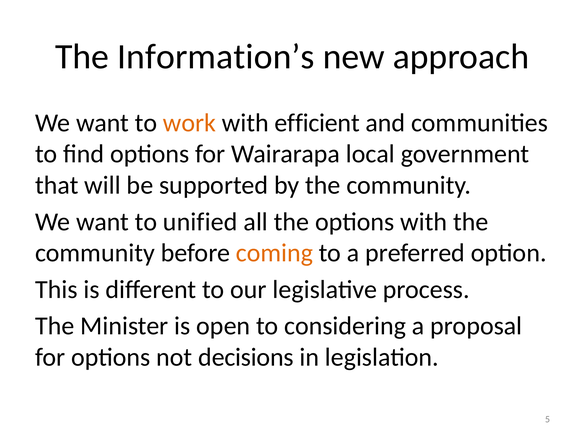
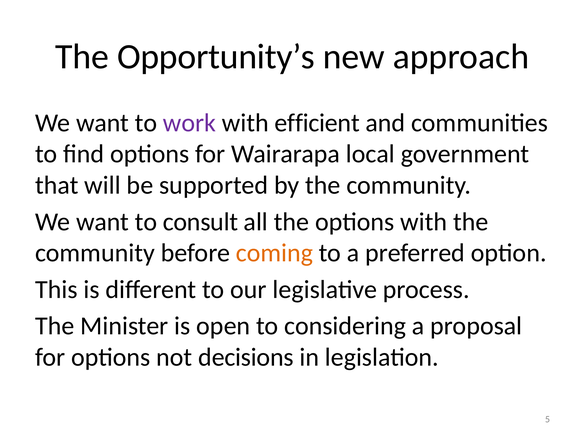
Information’s: Information’s -> Opportunity’s
work colour: orange -> purple
unified: unified -> consult
